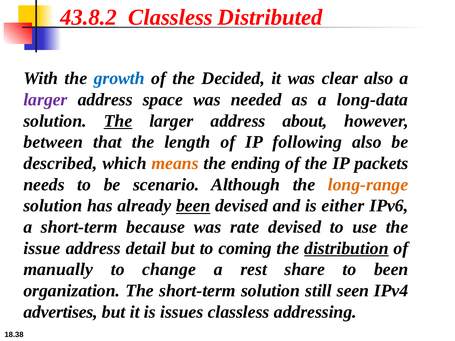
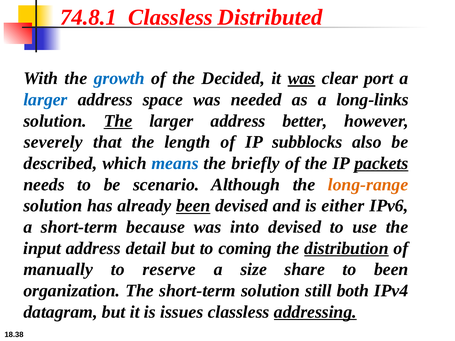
43.8.2: 43.8.2 -> 74.8.1
was at (301, 78) underline: none -> present
clear also: also -> port
larger at (45, 100) colour: purple -> blue
long-data: long-data -> long-links
about: about -> better
between: between -> severely
following: following -> subblocks
means colour: orange -> blue
ending: ending -> briefly
packets underline: none -> present
rate: rate -> into
issue: issue -> input
change: change -> reserve
rest: rest -> size
seen: seen -> both
advertises: advertises -> datagram
addressing underline: none -> present
